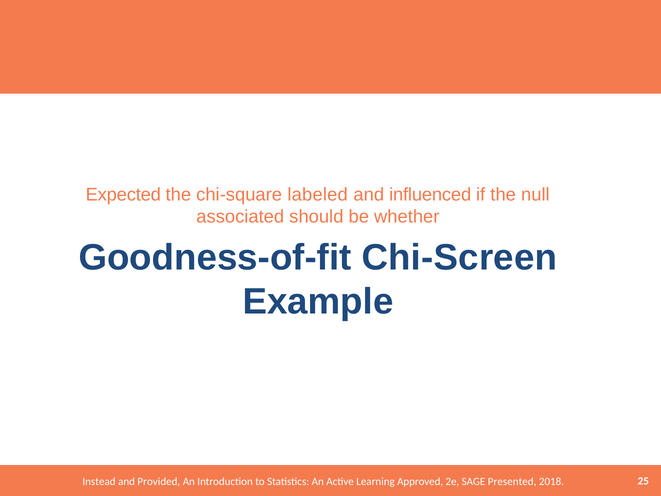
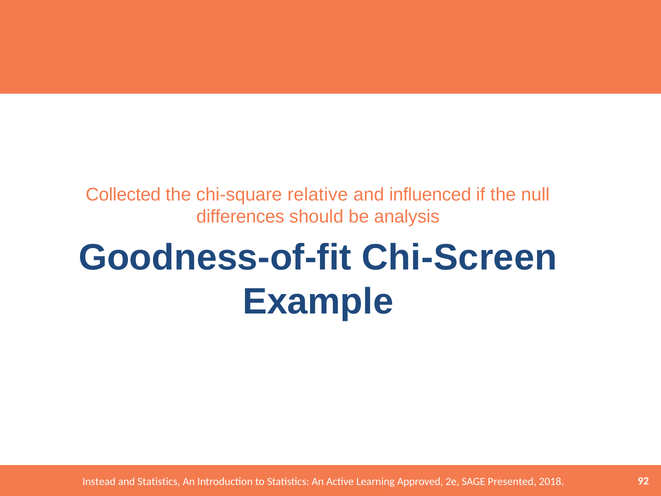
Expected: Expected -> Collected
labeled: labeled -> relative
associated: associated -> differences
whether: whether -> analysis
and Provided: Provided -> Statistics
25: 25 -> 92
